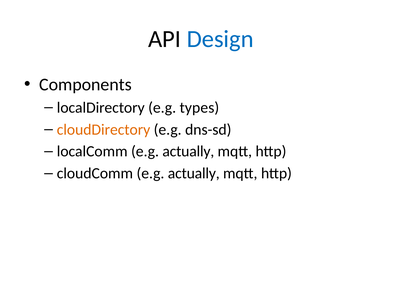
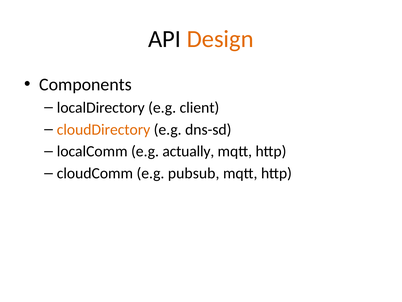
Design colour: blue -> orange
types: types -> client
cloudComm e.g actually: actually -> pubsub
